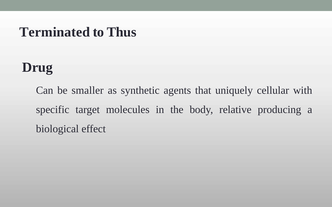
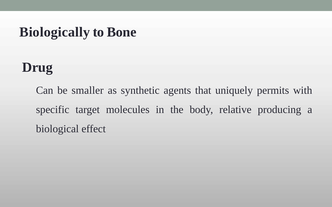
Terminated: Terminated -> Biologically
Thus: Thus -> Bone
cellular: cellular -> permits
